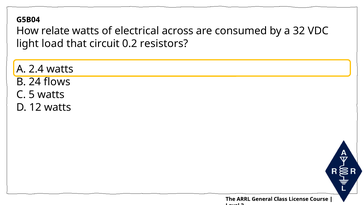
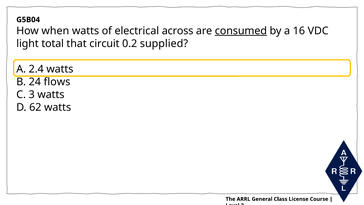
relate: relate -> when
consumed underline: none -> present
32: 32 -> 16
load: load -> total
resistors: resistors -> supplied
5: 5 -> 3
12: 12 -> 62
